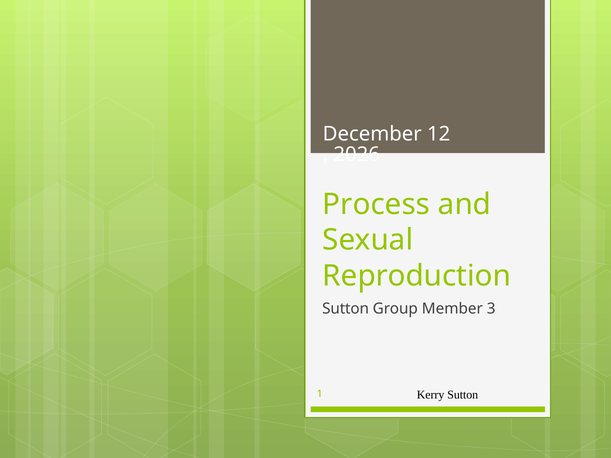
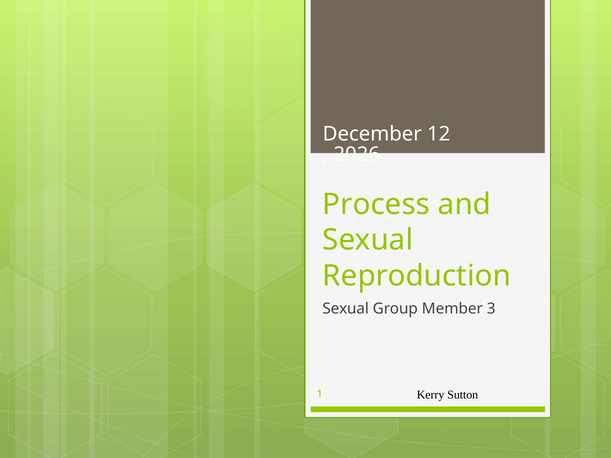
Sutton at (346, 309): Sutton -> Sexual
